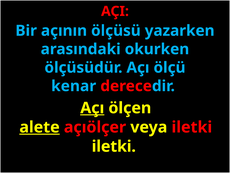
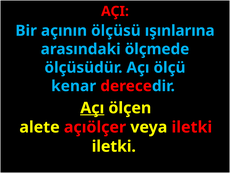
yazarken: yazarken -> ışınlarına
okurken: okurken -> ölçmede
alete underline: present -> none
